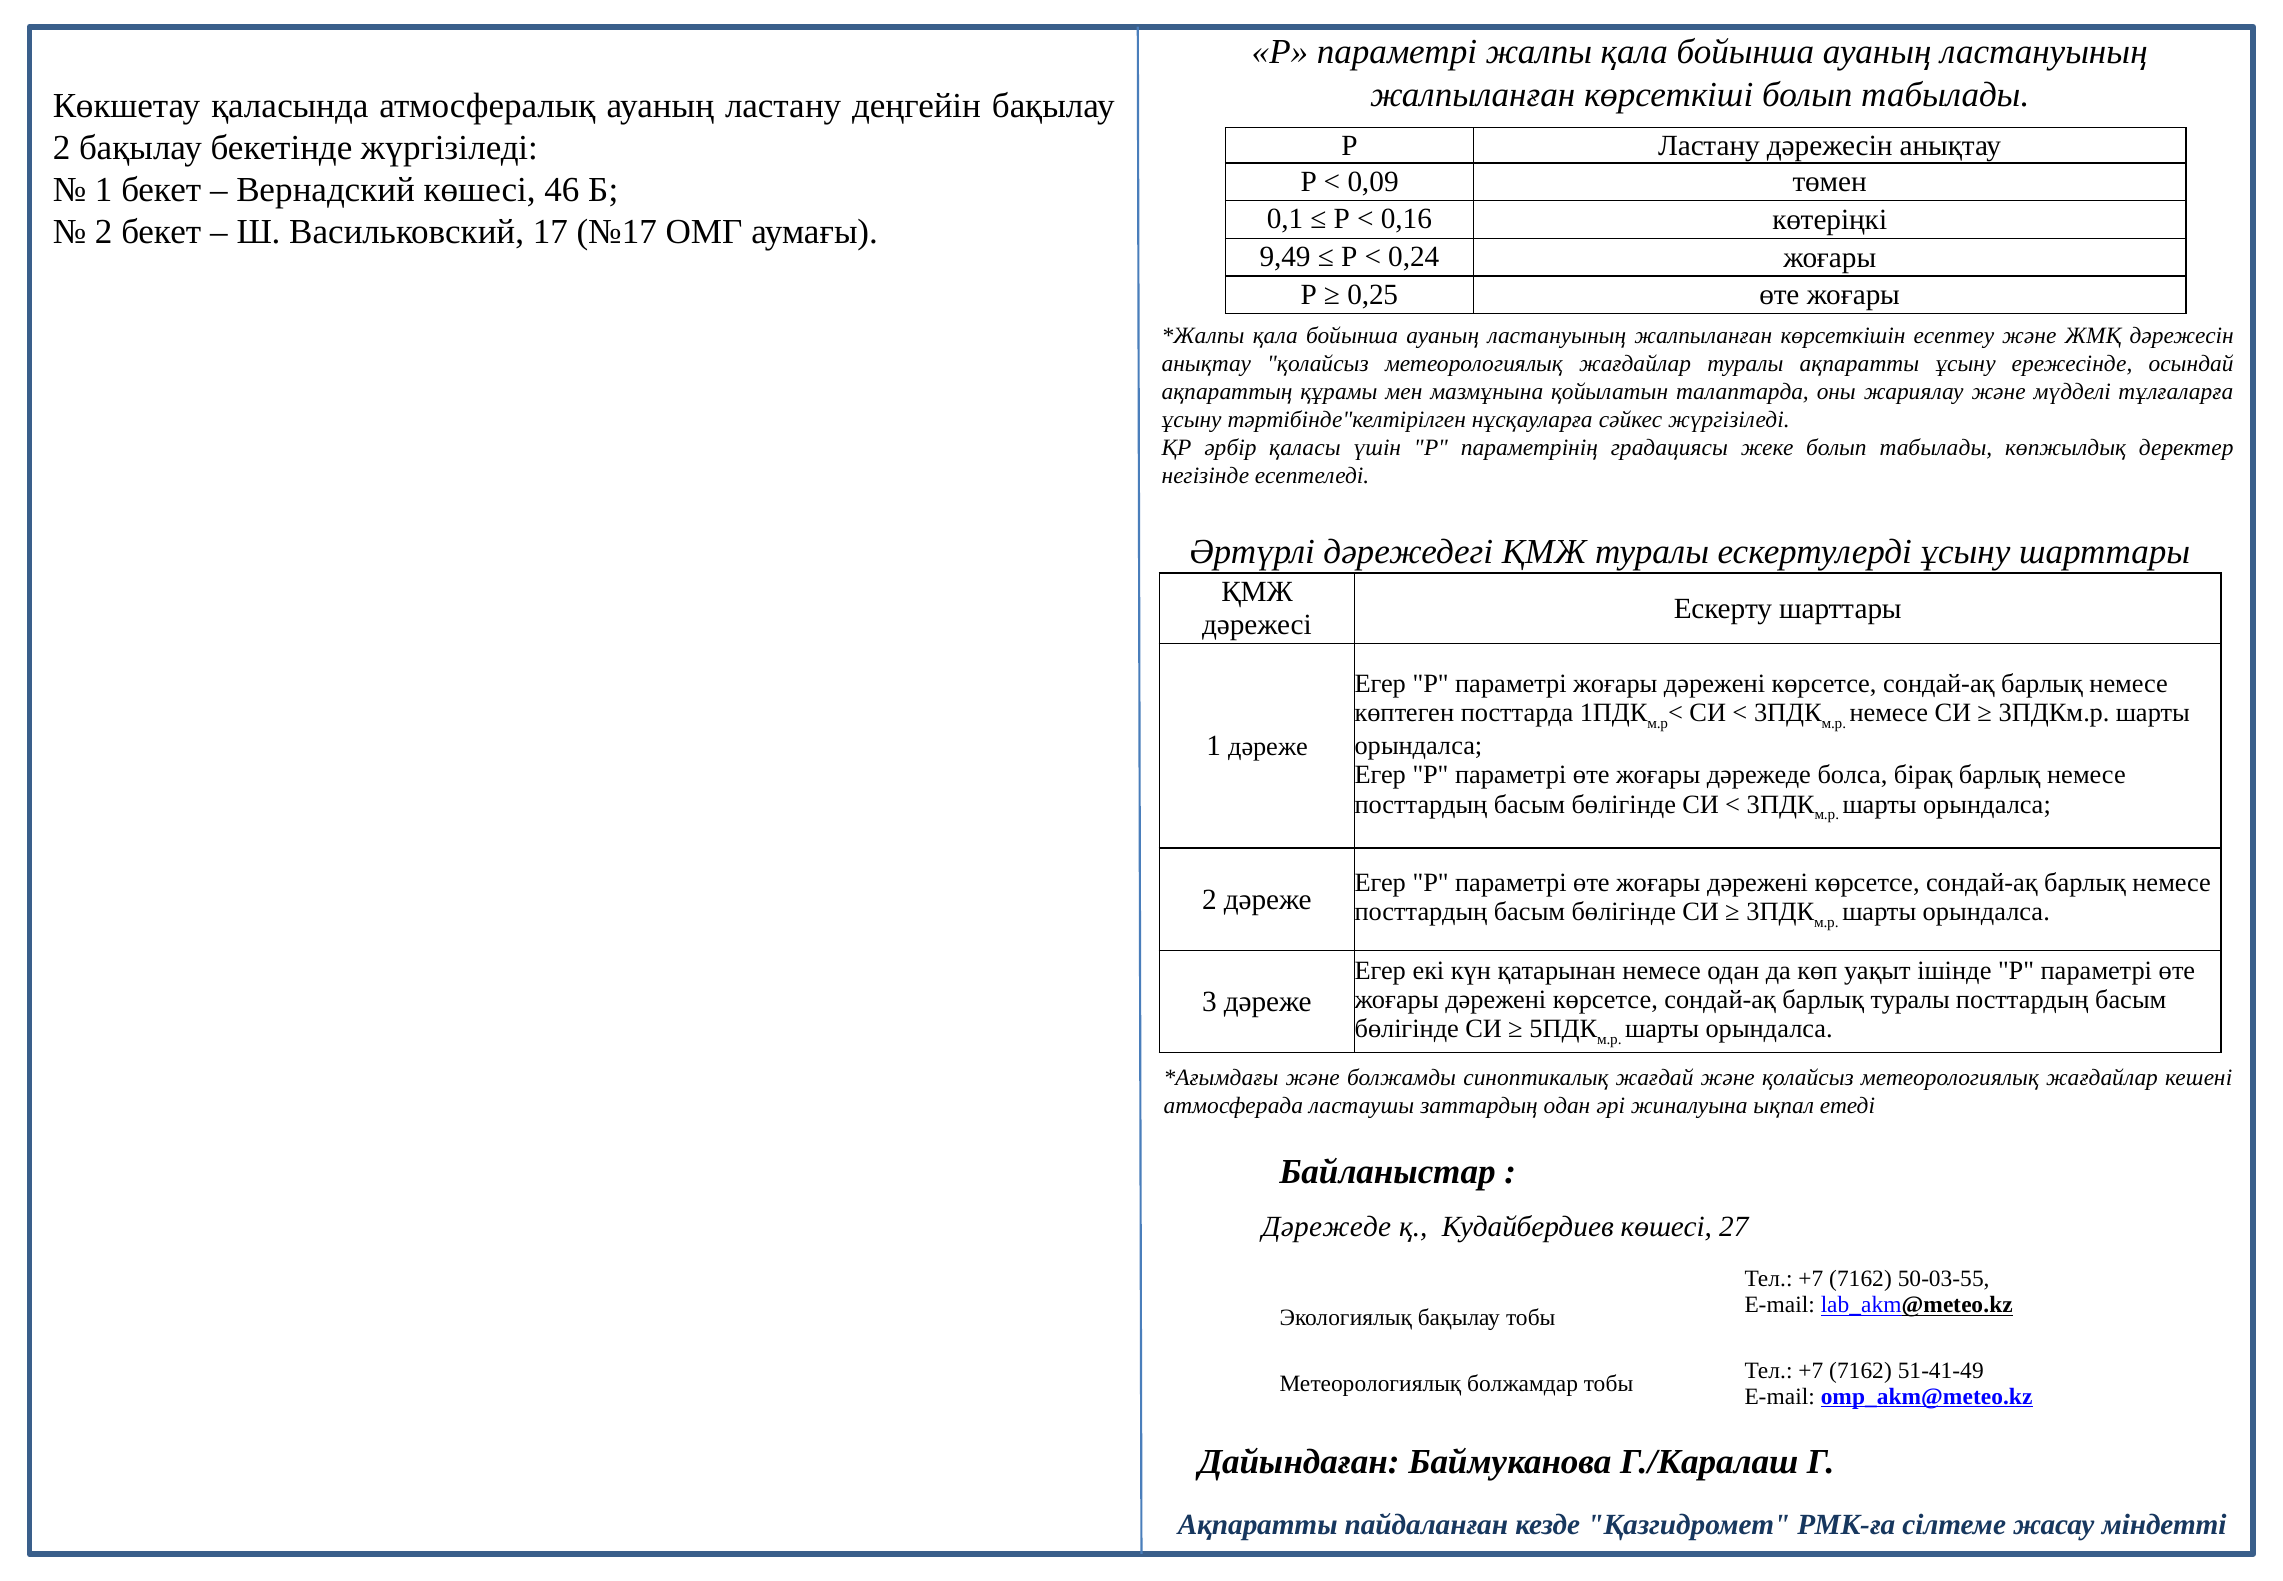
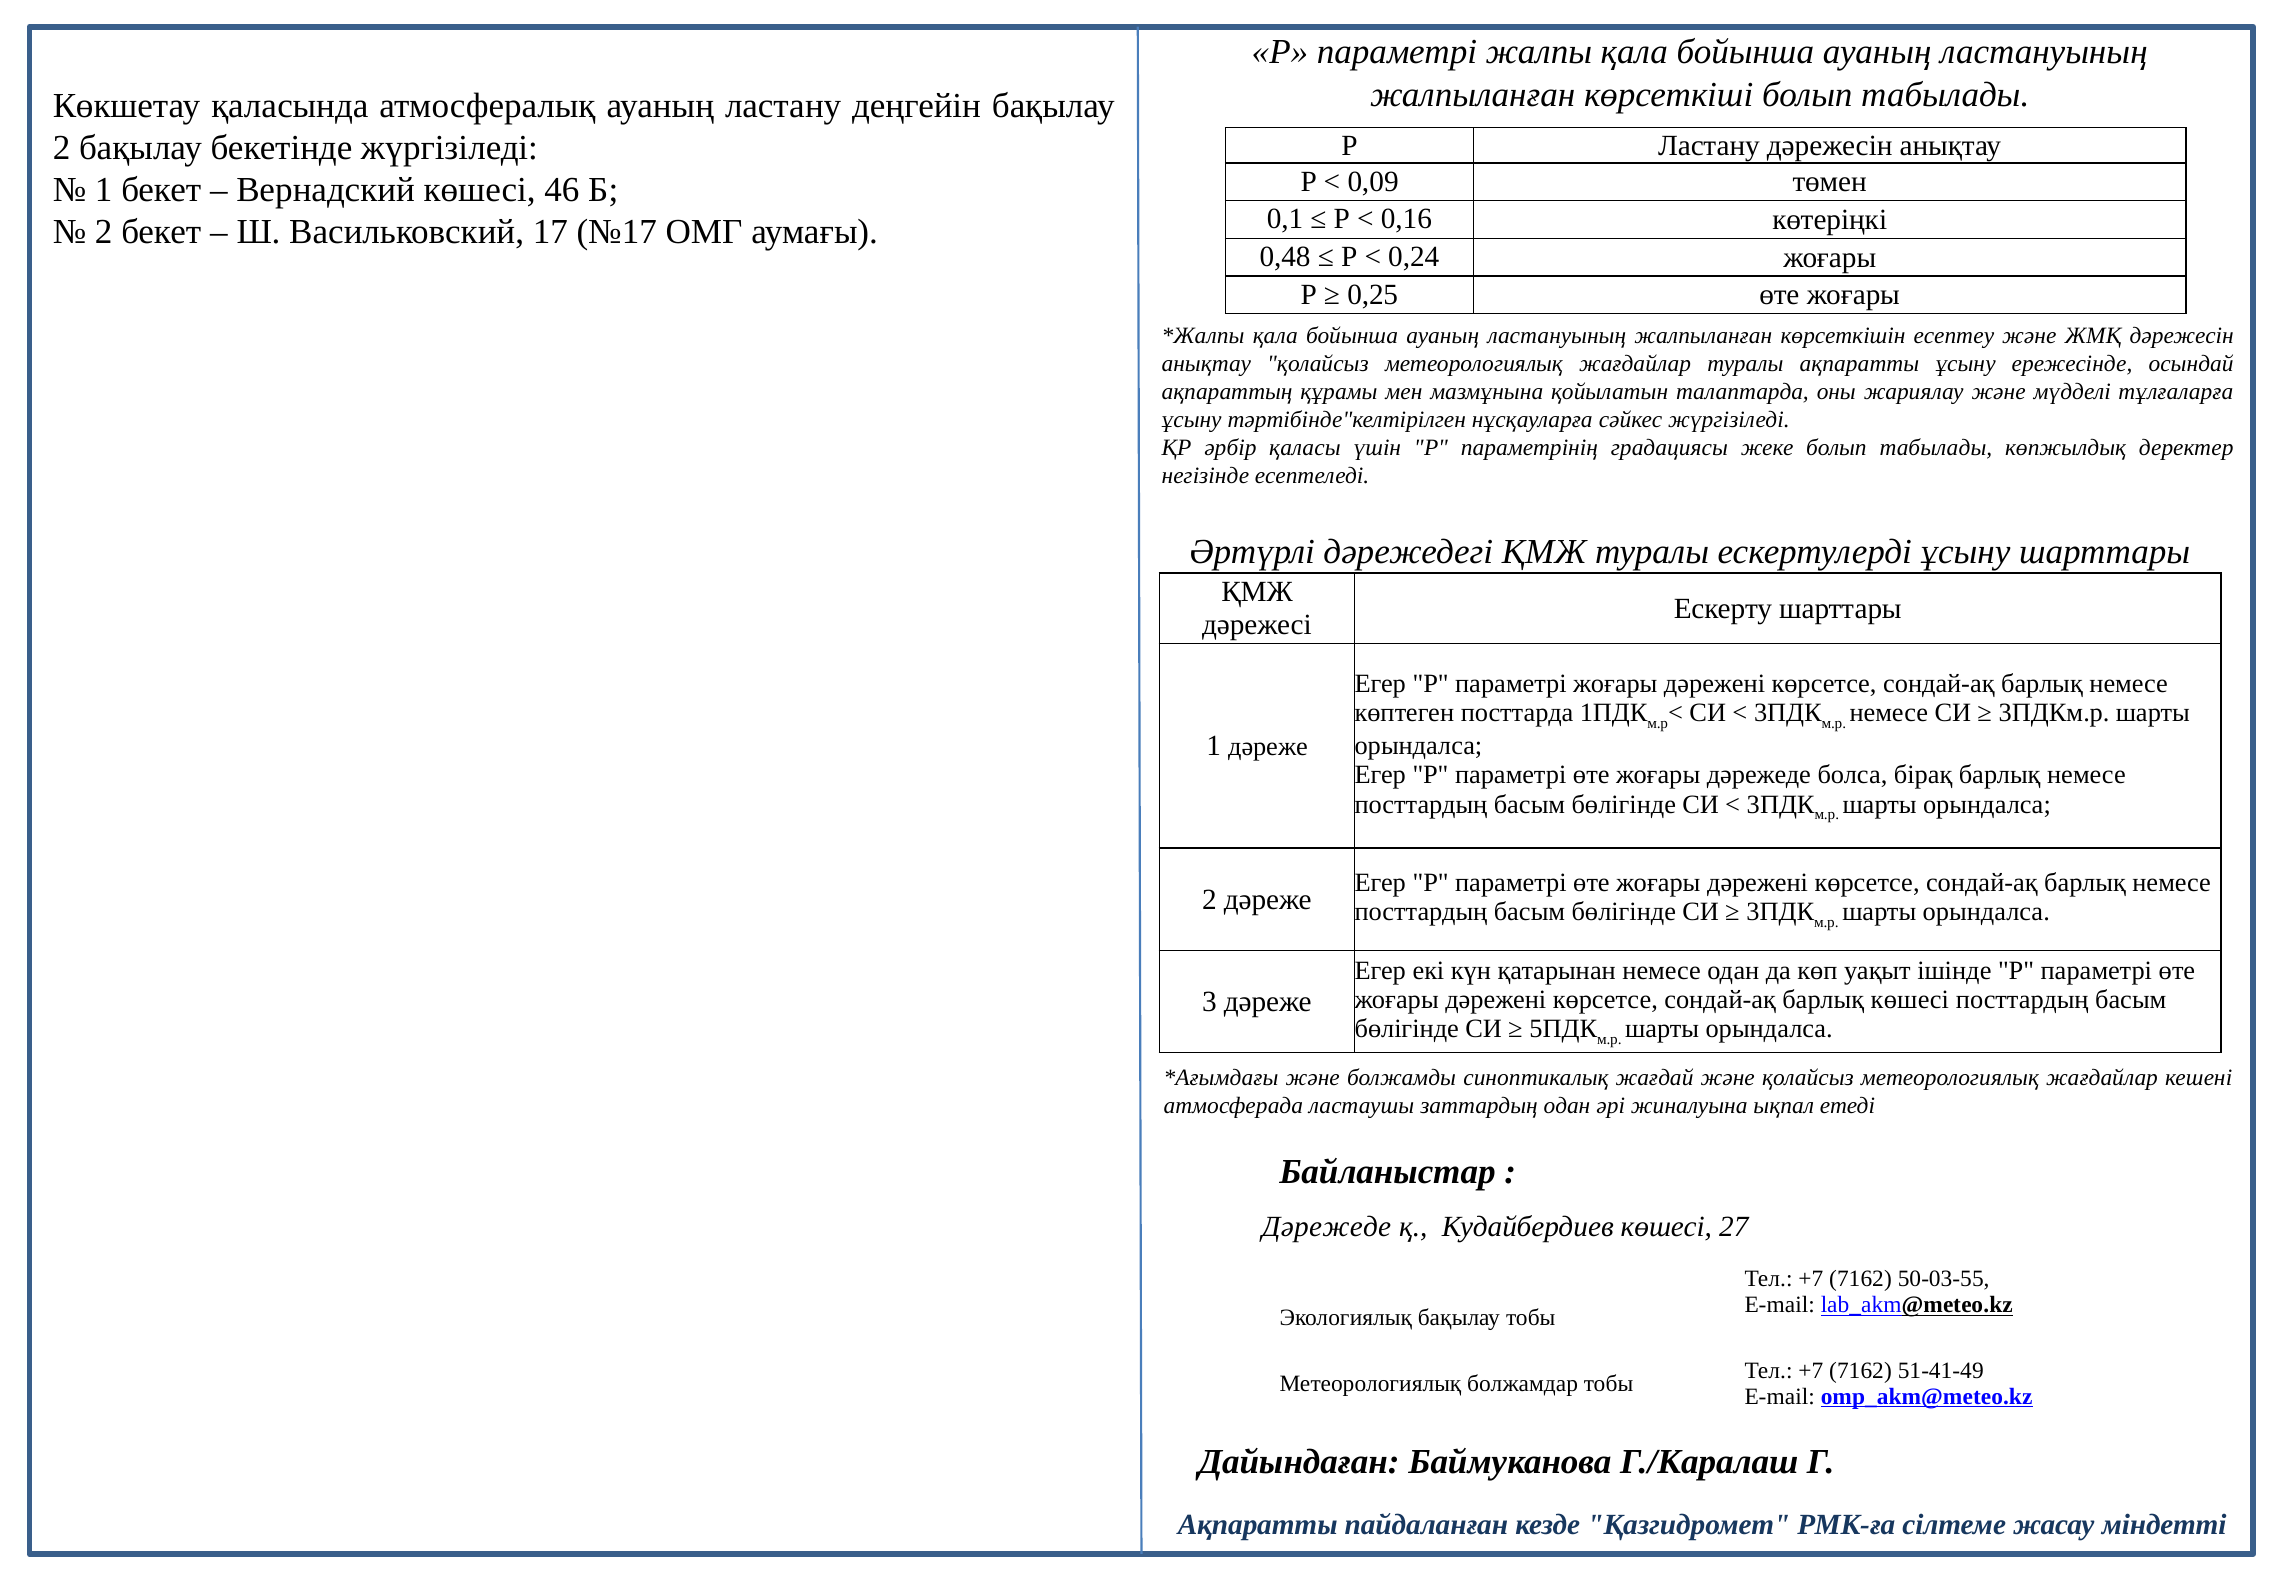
9,49: 9,49 -> 0,48
барлық туралы: туралы -> көшесі
